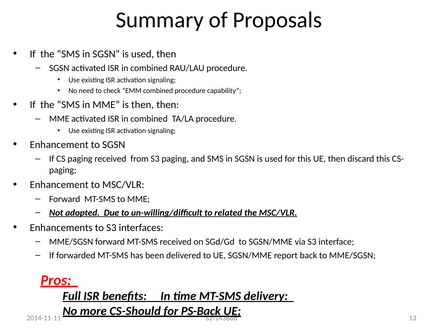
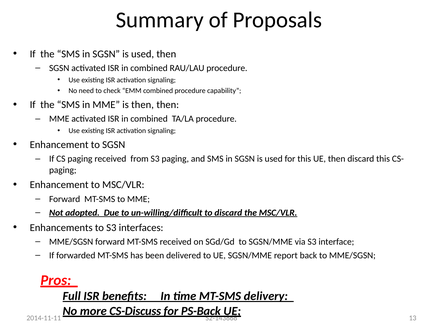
to related: related -> discard
CS-Should: CS-Should -> CS-Discuss
